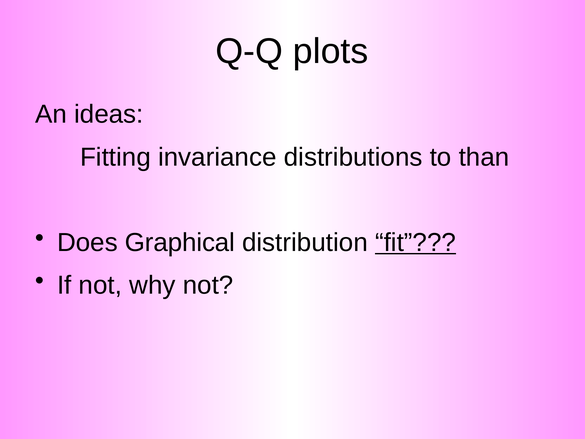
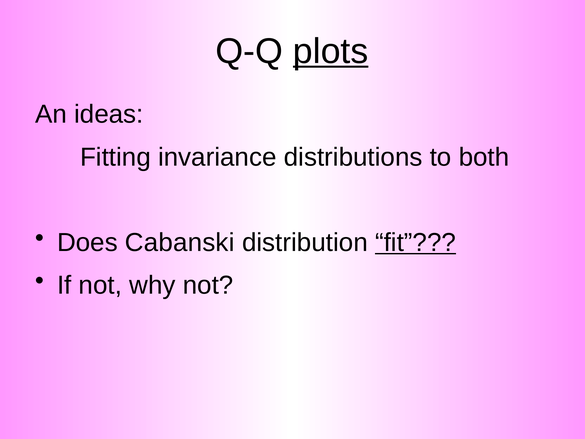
plots underline: none -> present
than: than -> both
Graphical: Graphical -> Cabanski
